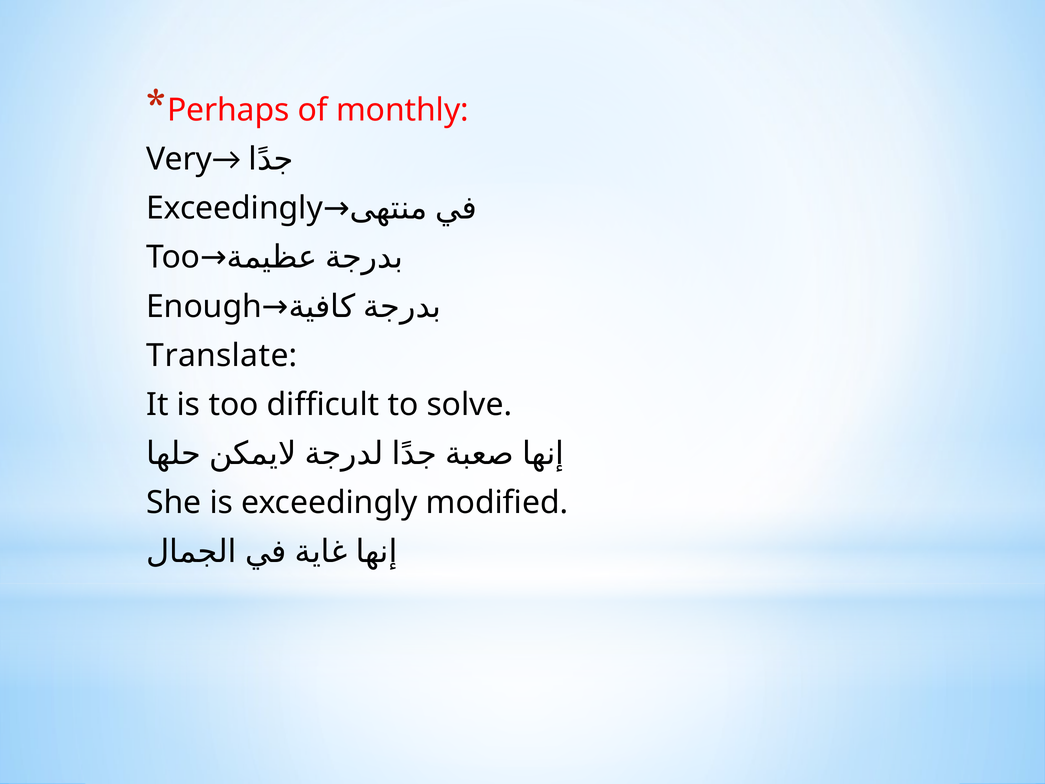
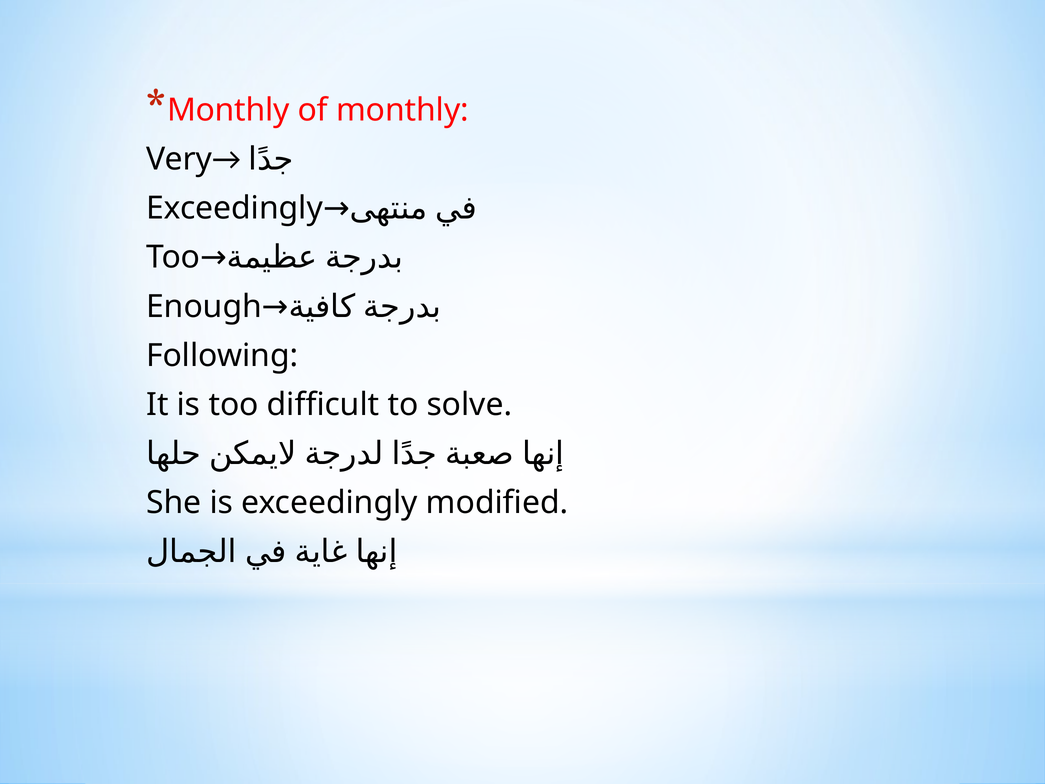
Perhaps at (228, 110): Perhaps -> Monthly
Translate: Translate -> Following
